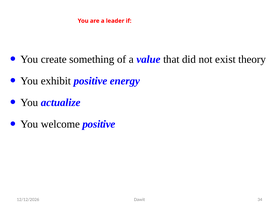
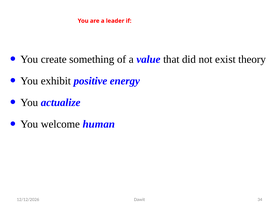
welcome positive: positive -> human
